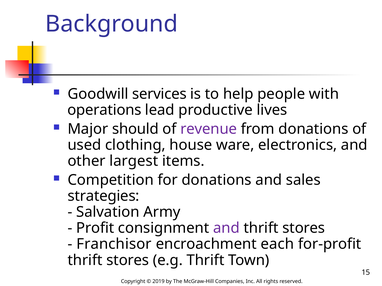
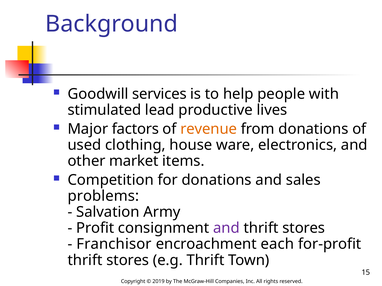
operations: operations -> stimulated
should: should -> factors
revenue colour: purple -> orange
largest: largest -> market
strategies: strategies -> problems
